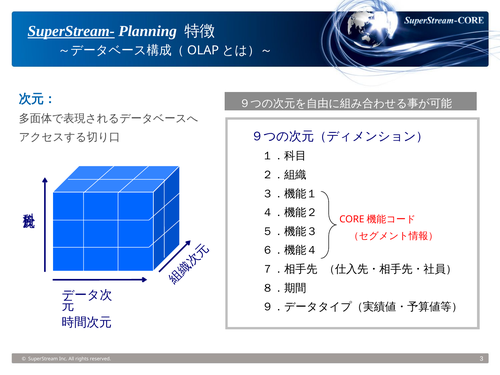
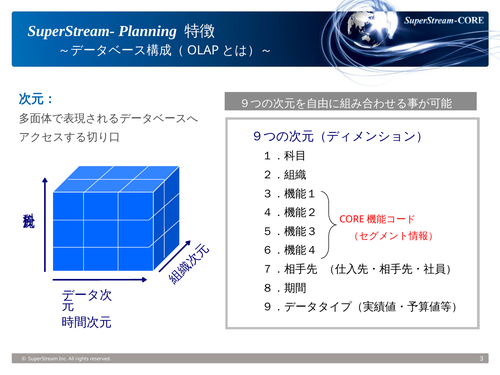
SuperStream- underline: present -> none
